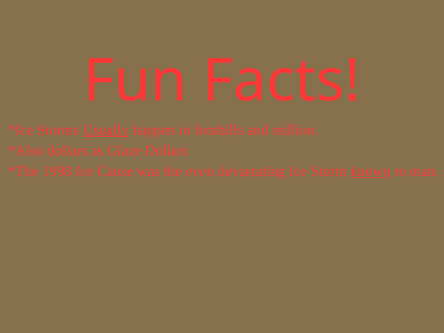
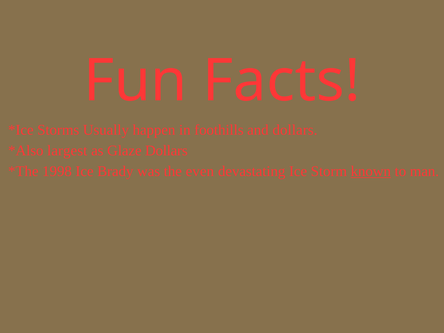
Usually underline: present -> none
and million: million -> dollars
dollars at (67, 151): dollars -> largest
Cause: Cause -> Brady
